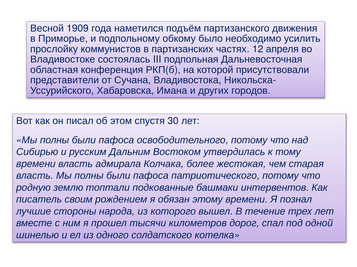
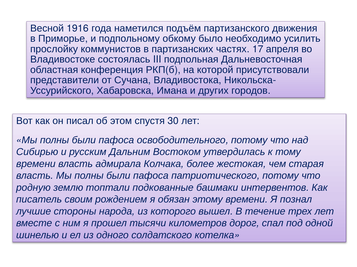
1909: 1909 -> 1916
12: 12 -> 17
